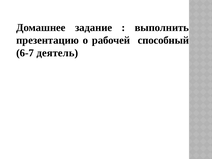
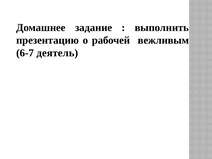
способный: способный -> вежливым
